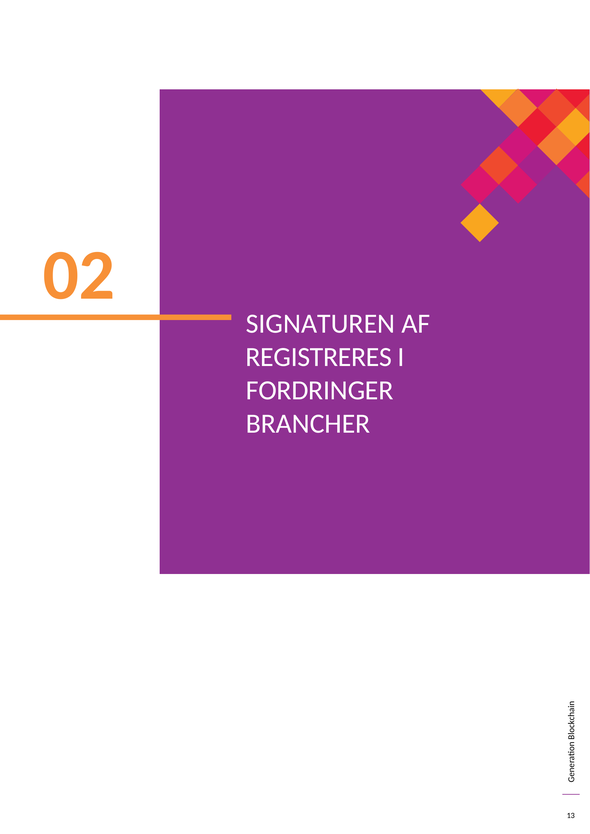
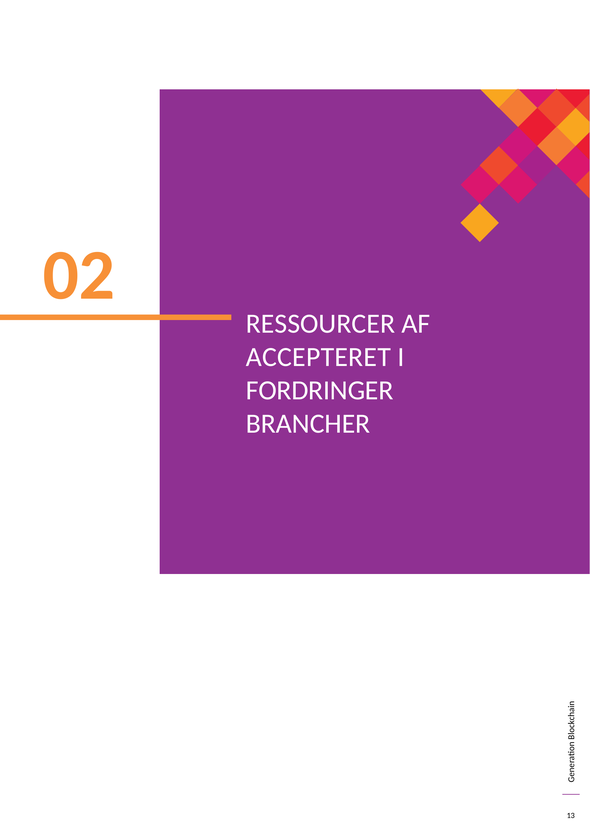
SIGNATUREN: SIGNATUREN -> RESSOURCER
REGISTRERES: REGISTRERES -> ACCEPTERET
